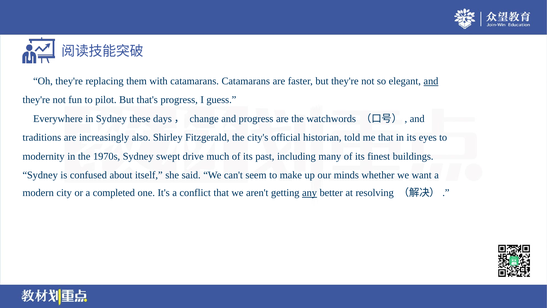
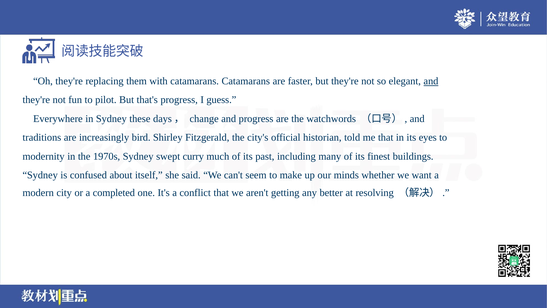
also: also -> bird
drive: drive -> curry
any underline: present -> none
